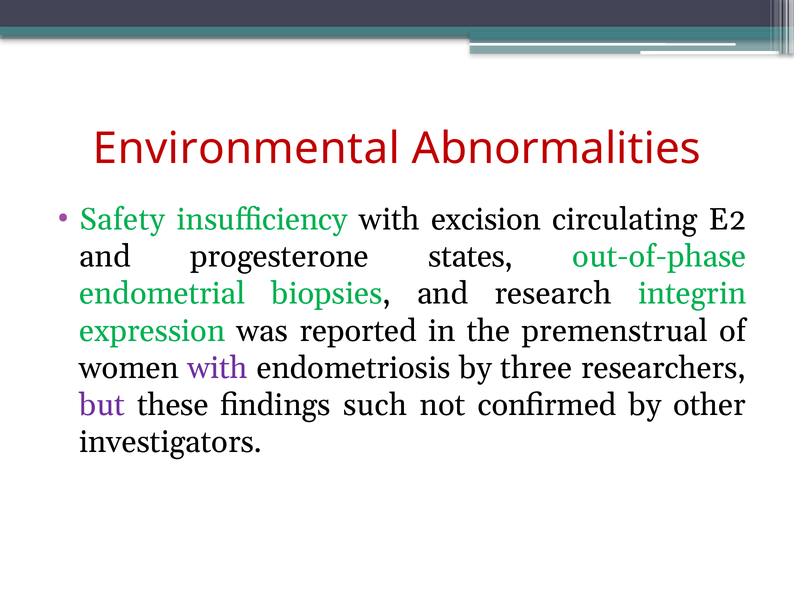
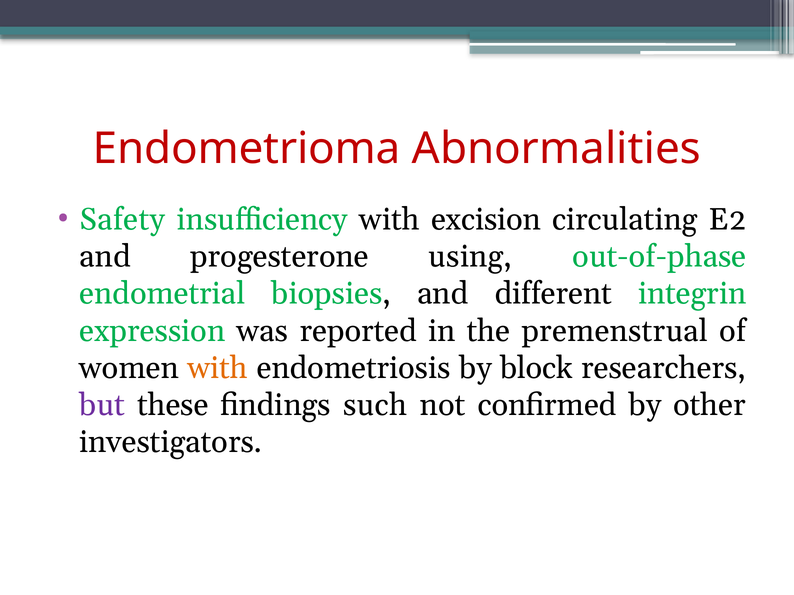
Environmental: Environmental -> Endometrioma
states: states -> using
research: research -> different
with at (218, 368) colour: purple -> orange
three: three -> block
